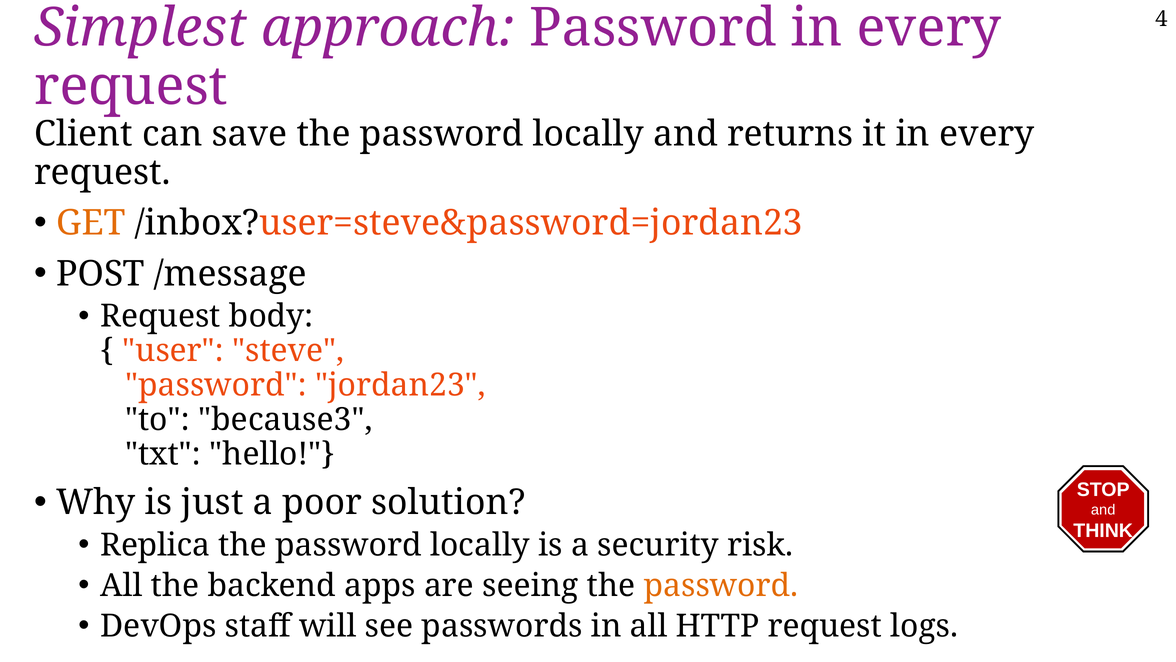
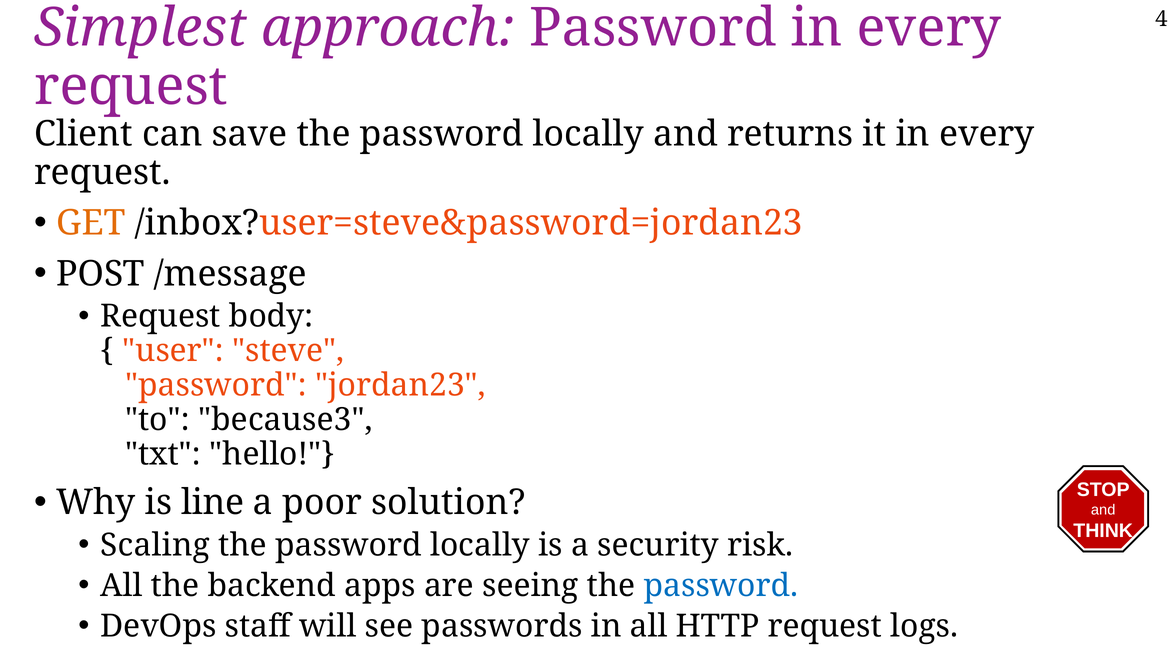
just: just -> line
Replica: Replica -> Scaling
password at (721, 585) colour: orange -> blue
